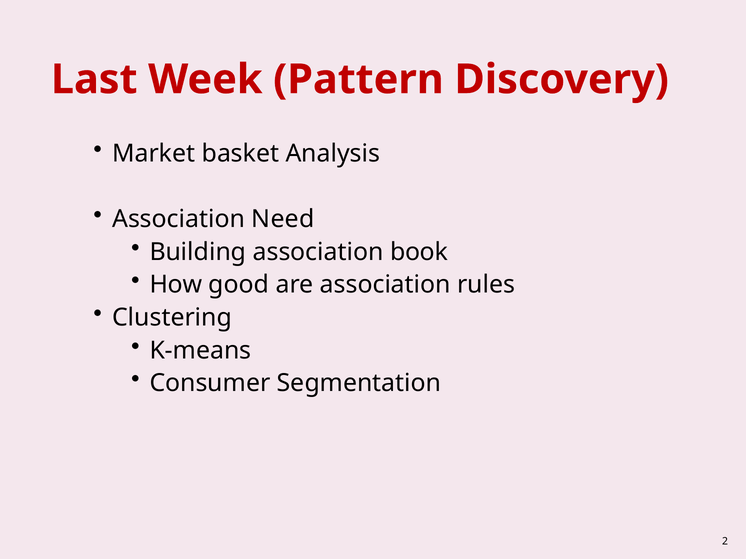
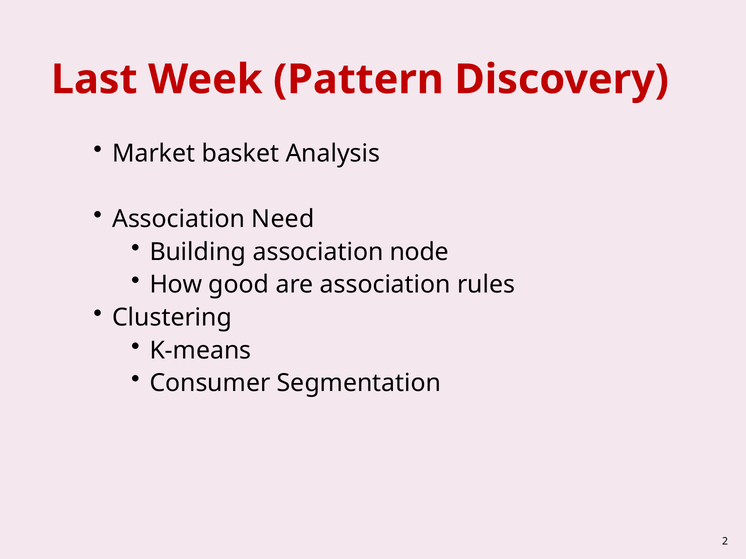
book: book -> node
